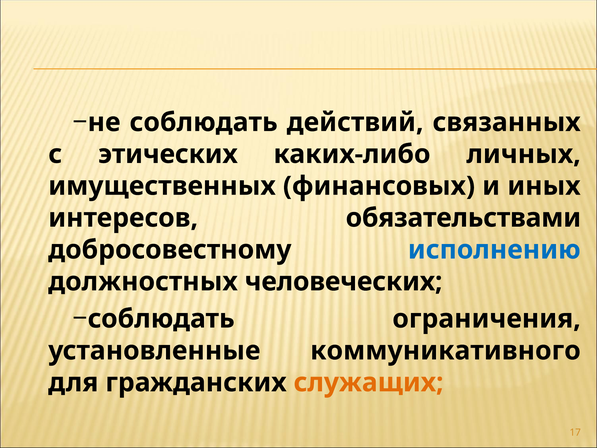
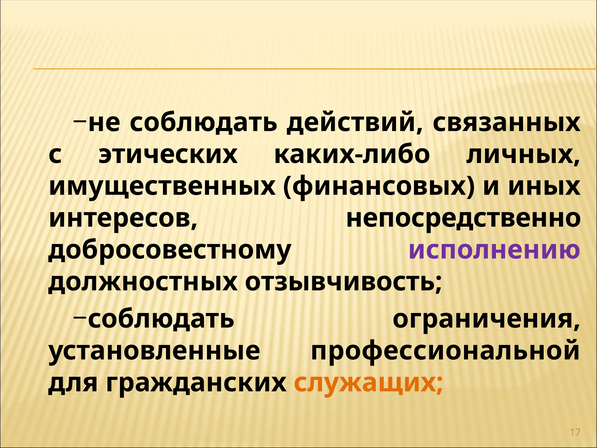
обязательствами: обязательствами -> непосредственно
исполнению colour: blue -> purple
человеческих: человеческих -> отзывчивость
коммуникативного: коммуникативного -> профессиональной
